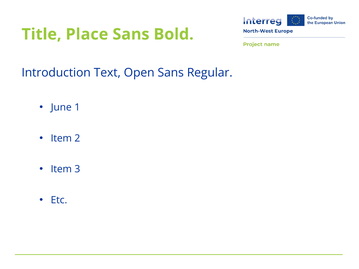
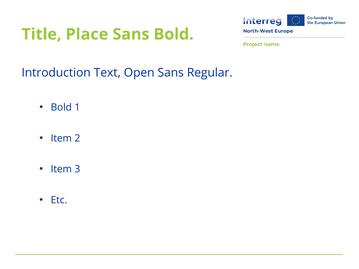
June at (61, 108): June -> Bold
